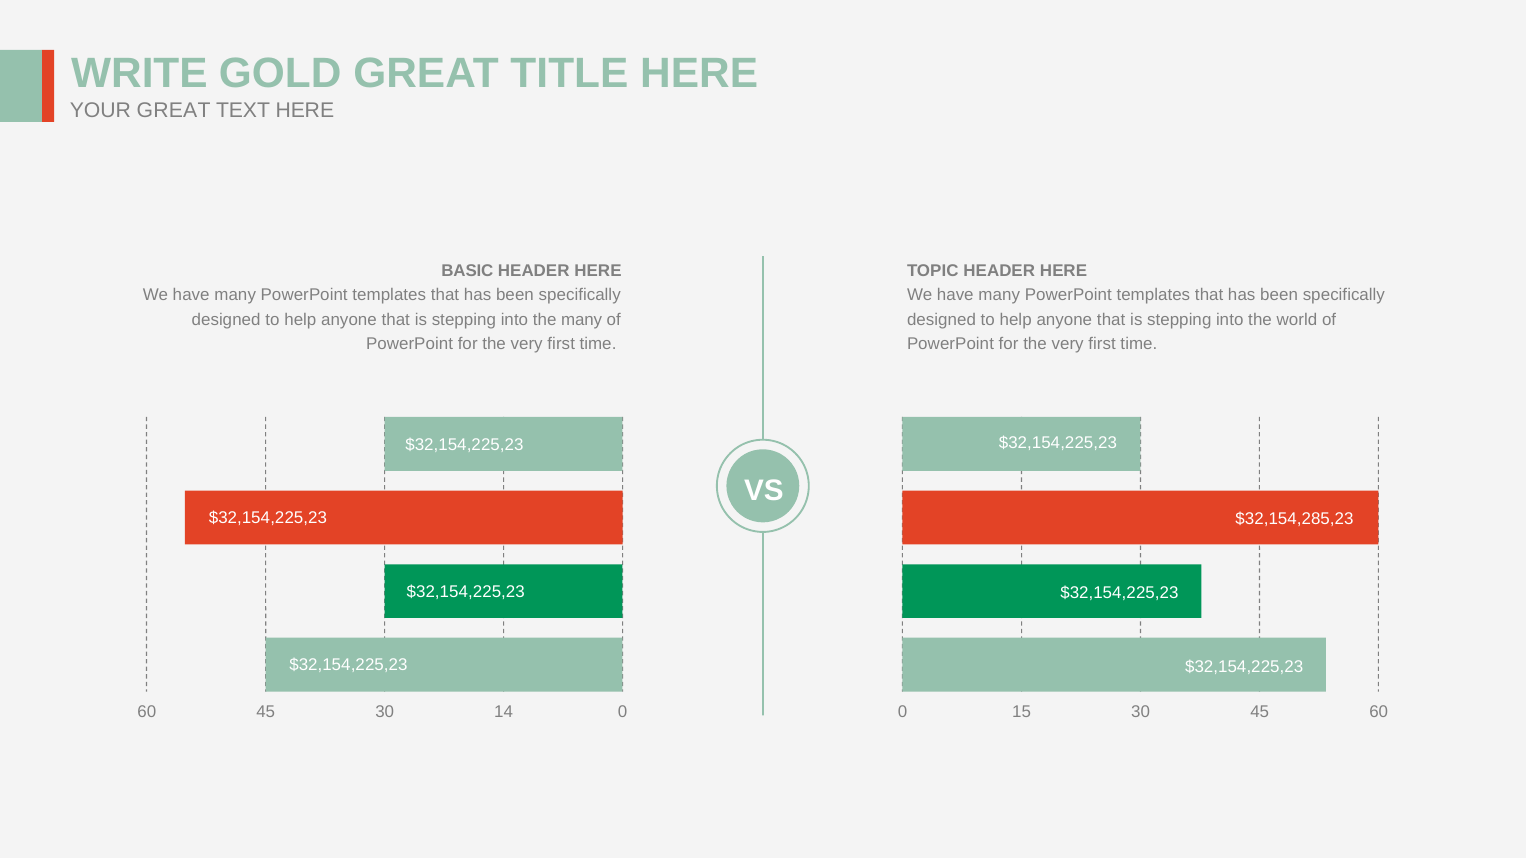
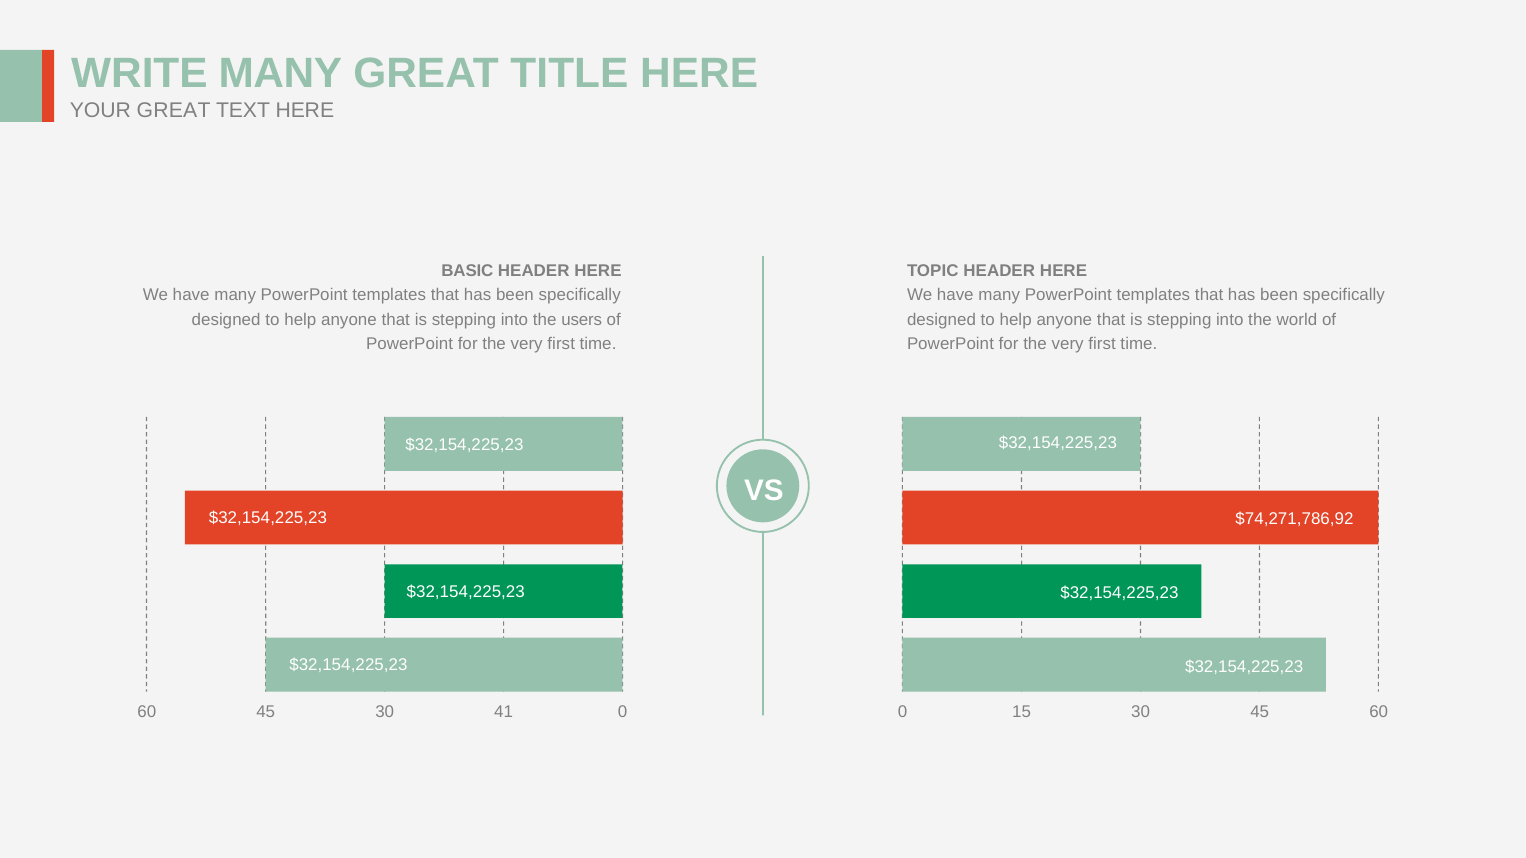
WRITE GOLD: GOLD -> MANY
the many: many -> users
$32,154,285,23: $32,154,285,23 -> $74,271,786,92
14: 14 -> 41
